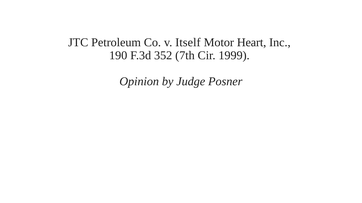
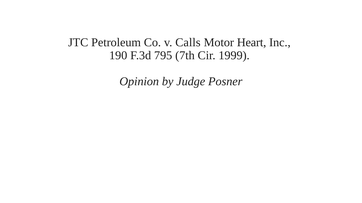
Itself: Itself -> Calls
352: 352 -> 795
